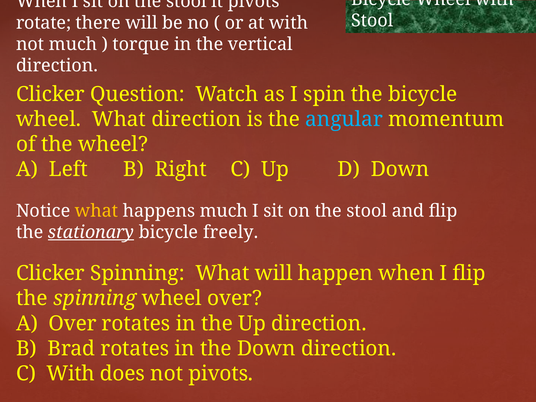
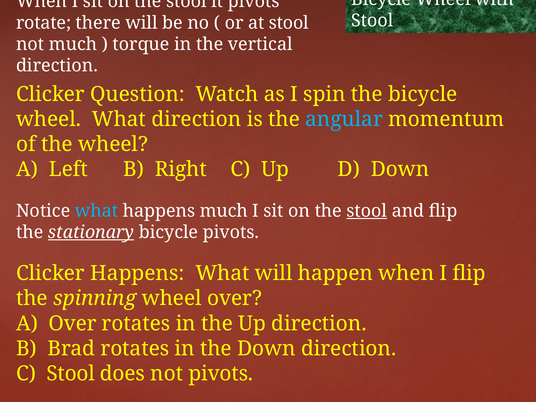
at with: with -> stool
what at (97, 211) colour: yellow -> light blue
stool at (367, 211) underline: none -> present
bicycle freely: freely -> pivots
Clicker Spinning: Spinning -> Happens
C With: With -> Stool
